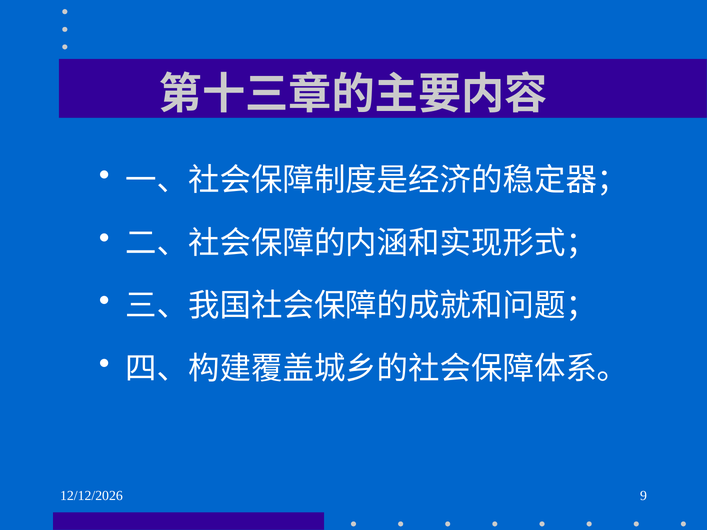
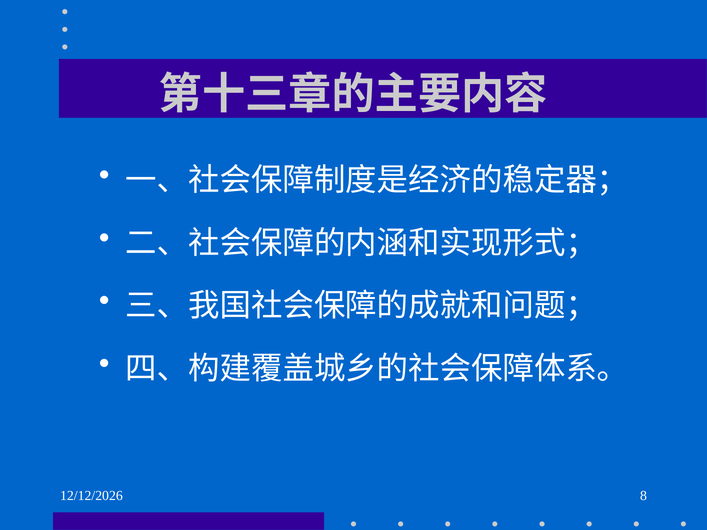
9: 9 -> 8
